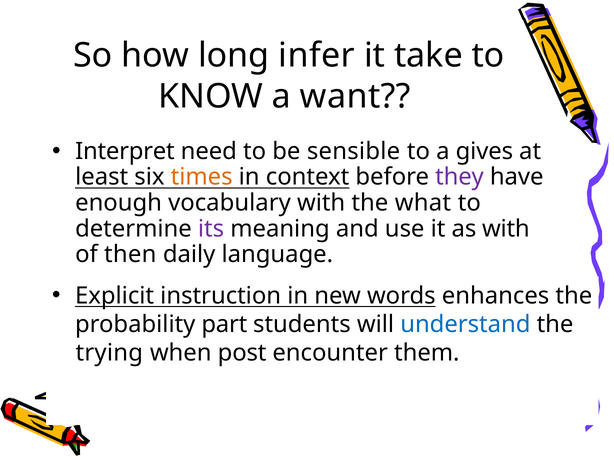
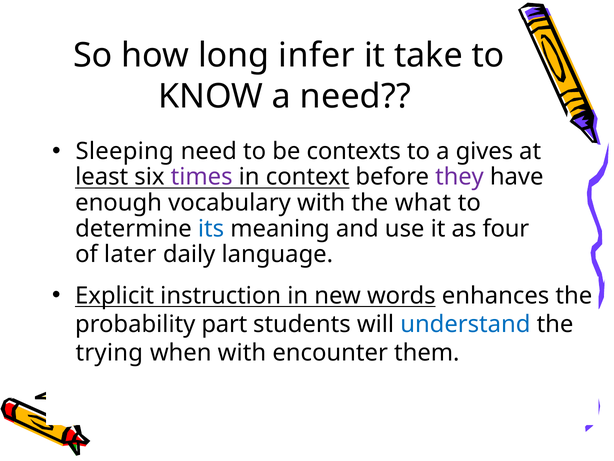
a want: want -> need
Interpret: Interpret -> Sleeping
sensible: sensible -> contexts
times colour: orange -> purple
its colour: purple -> blue
as with: with -> four
then: then -> later
when post: post -> with
